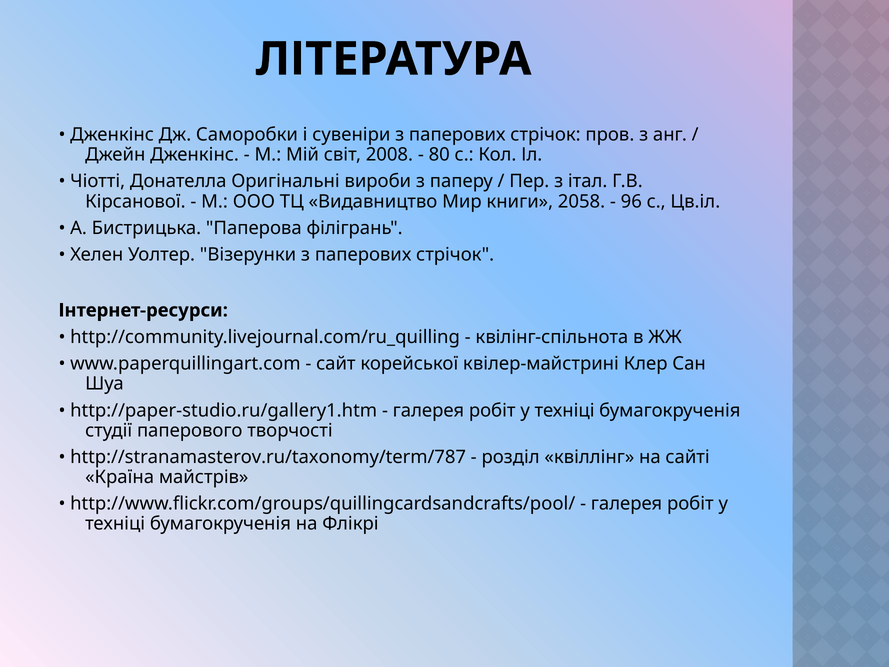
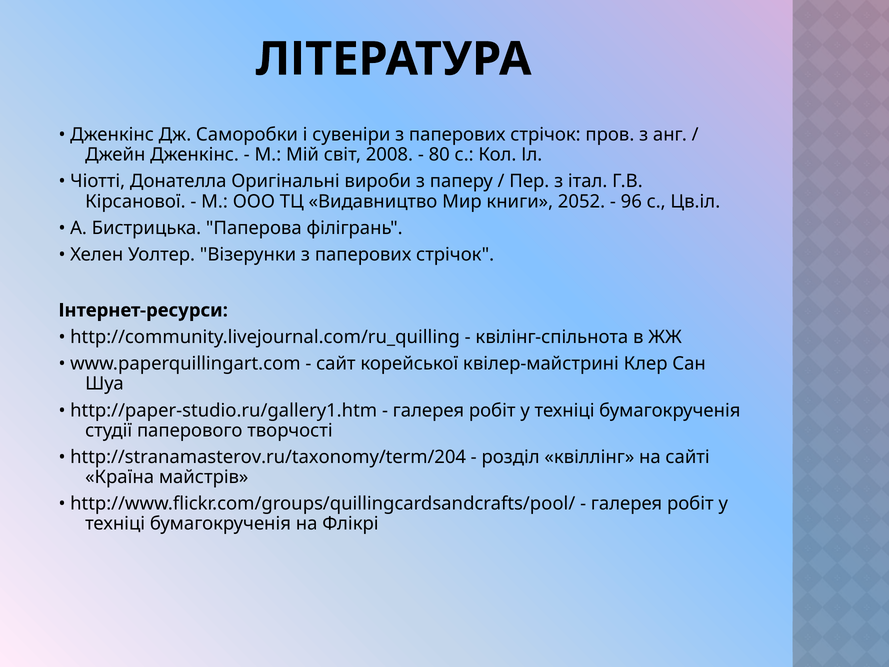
2058: 2058 -> 2052
http://stranamasterov.ru/taxonomy/term/787: http://stranamasterov.ru/taxonomy/term/787 -> http://stranamasterov.ru/taxonomy/term/204
